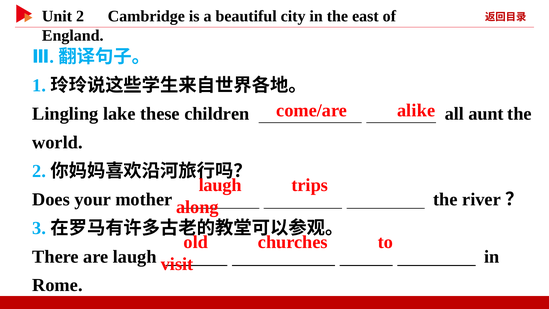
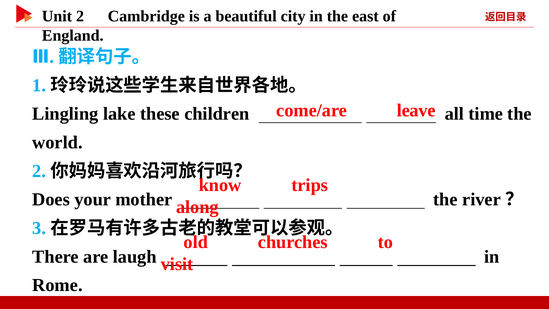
alike: alike -> leave
aunt: aunt -> time
laugh at (220, 185): laugh -> know
